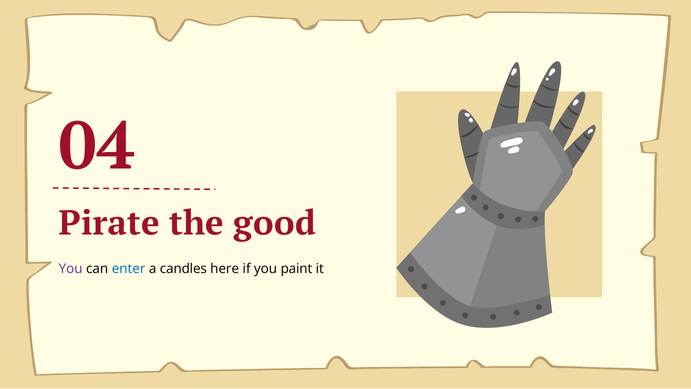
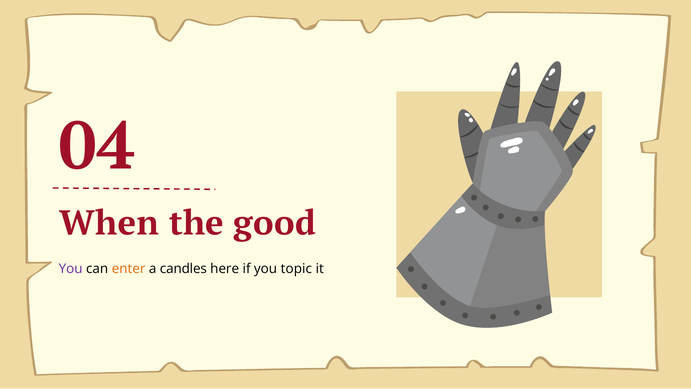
Pirate: Pirate -> When
enter colour: blue -> orange
paint: paint -> topic
